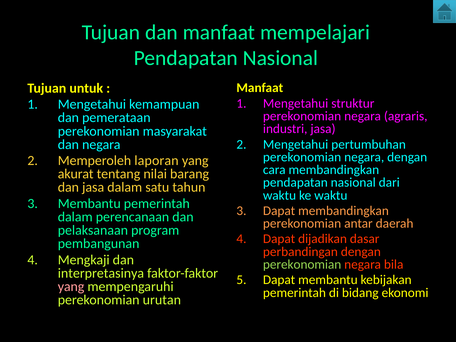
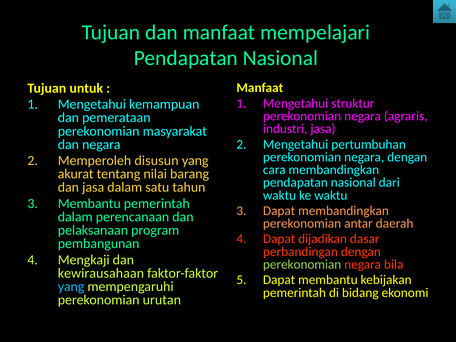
laporan: laporan -> disusun
interpretasinya: interpretasinya -> kewirausahaan
yang at (71, 287) colour: pink -> light blue
